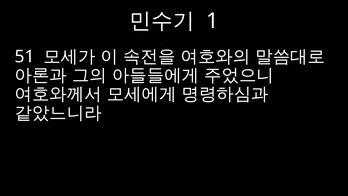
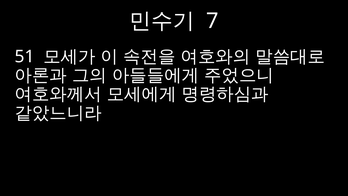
1: 1 -> 7
